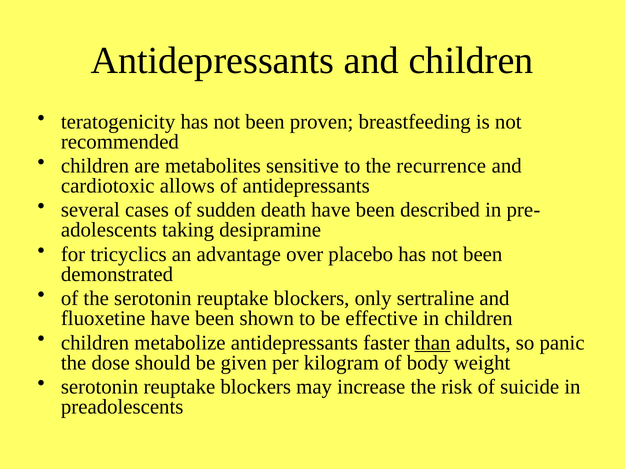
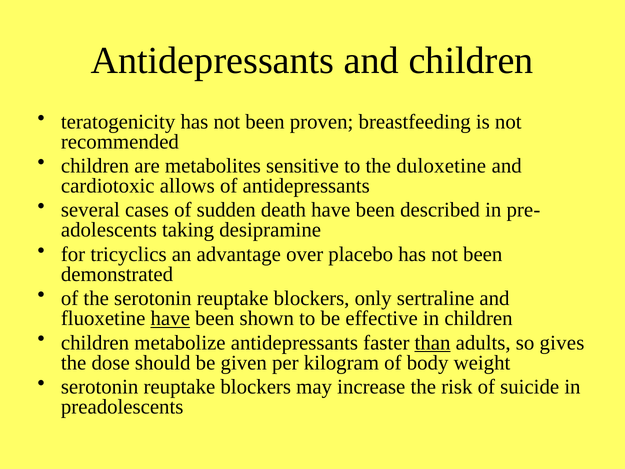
recurrence: recurrence -> duloxetine
have at (170, 318) underline: none -> present
panic: panic -> gives
